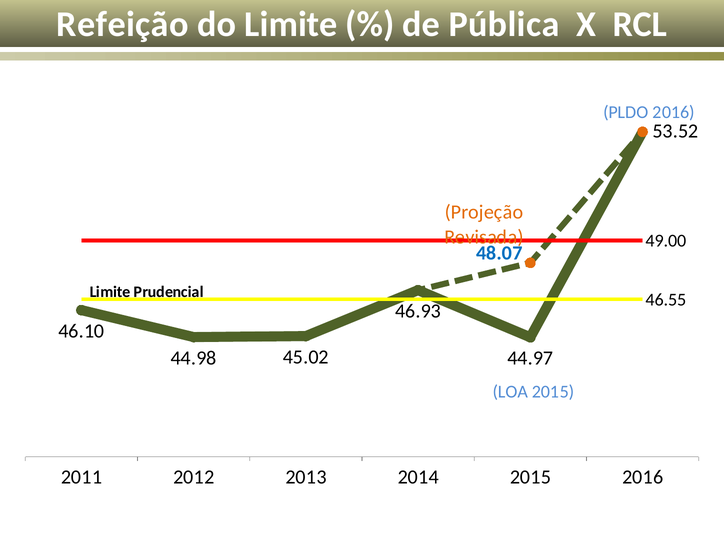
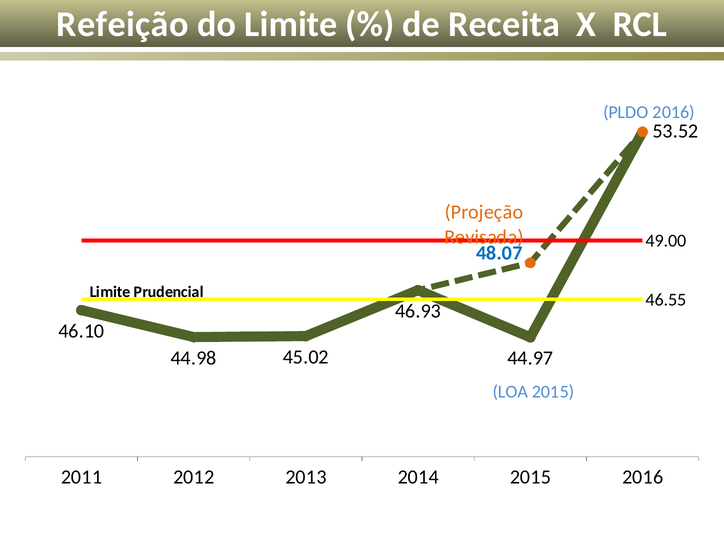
Pública: Pública -> Receita
